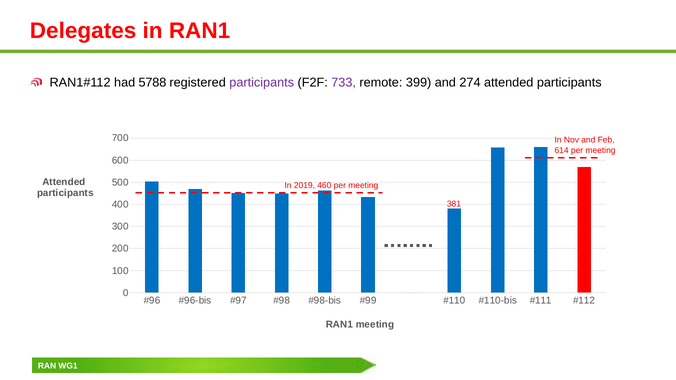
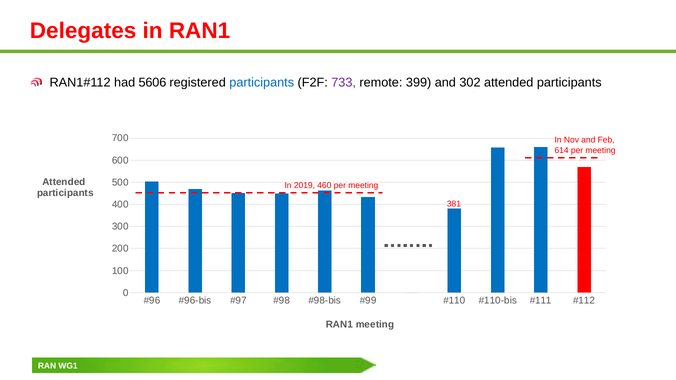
5788: 5788 -> 5606
participants at (262, 83) colour: purple -> blue
274: 274 -> 302
